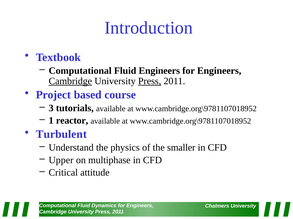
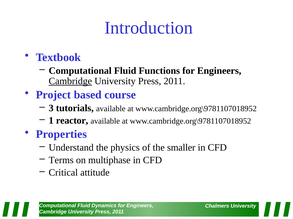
Fluid Engineers: Engineers -> Functions
Press at (150, 81) underline: present -> none
Turbulent: Turbulent -> Properties
Upper: Upper -> Terms
